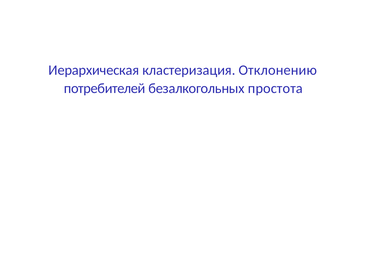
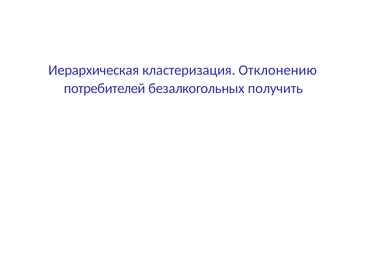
простота: простота -> получить
